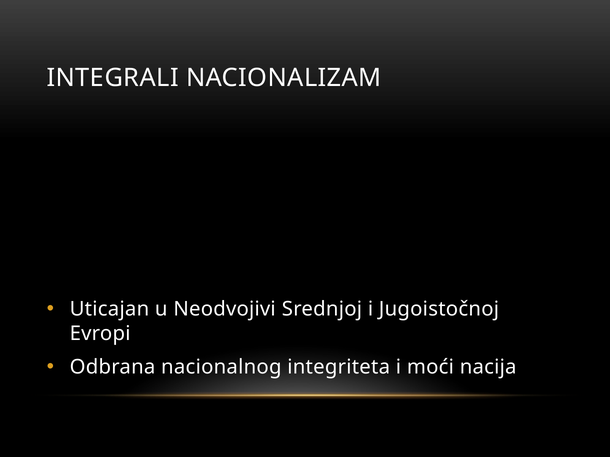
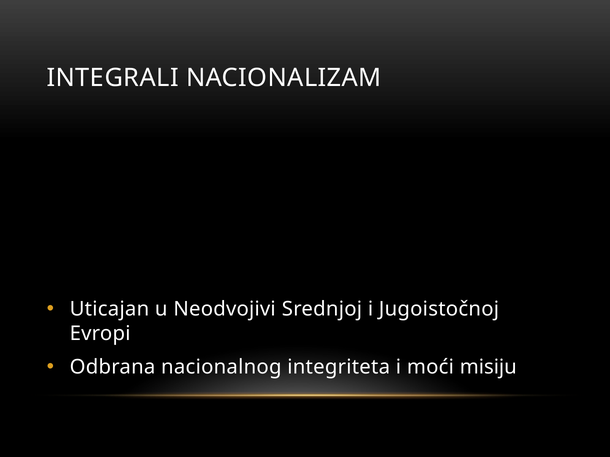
nacija: nacija -> misiju
